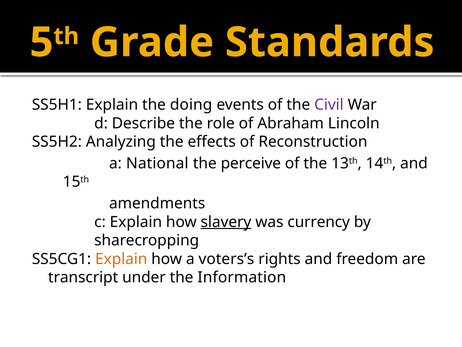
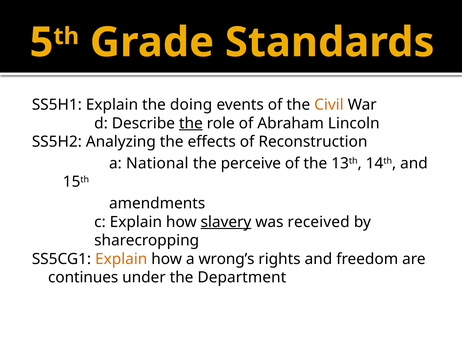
Civil colour: purple -> orange
the at (191, 123) underline: none -> present
currency: currency -> received
voters’s: voters’s -> wrong’s
transcript: transcript -> continues
Information: Information -> Department
